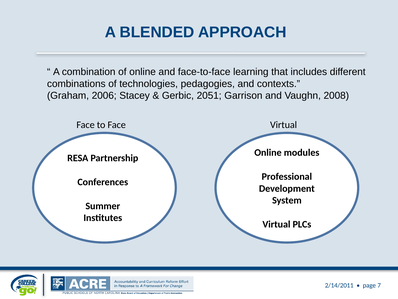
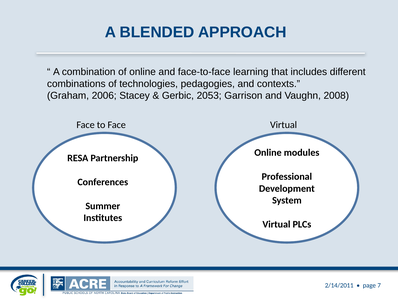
2051: 2051 -> 2053
